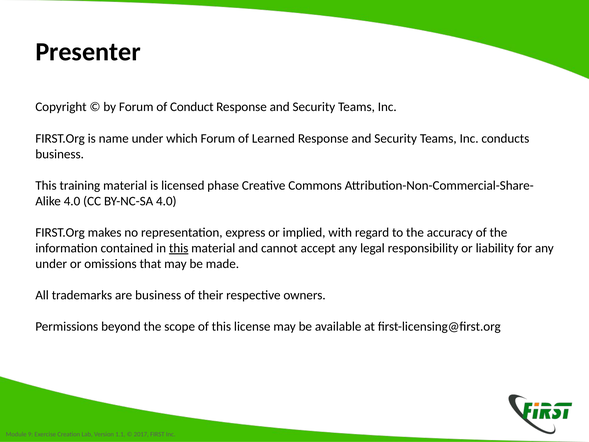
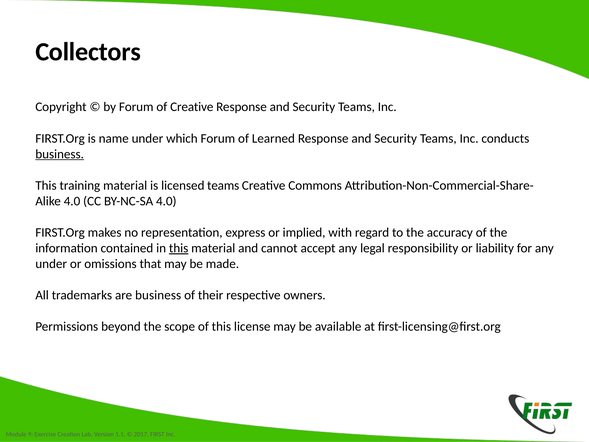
Presenter: Presenter -> Collectors
of Conduct: Conduct -> Creative
business at (60, 154) underline: none -> present
licensed phase: phase -> teams
